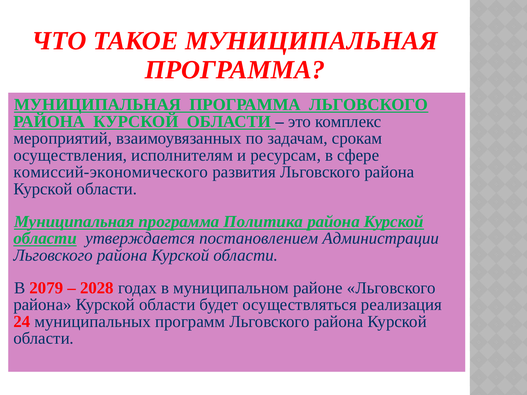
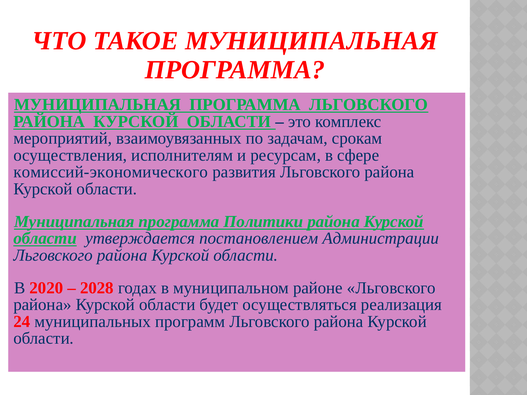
Политика: Политика -> Политики
2079: 2079 -> 2020
